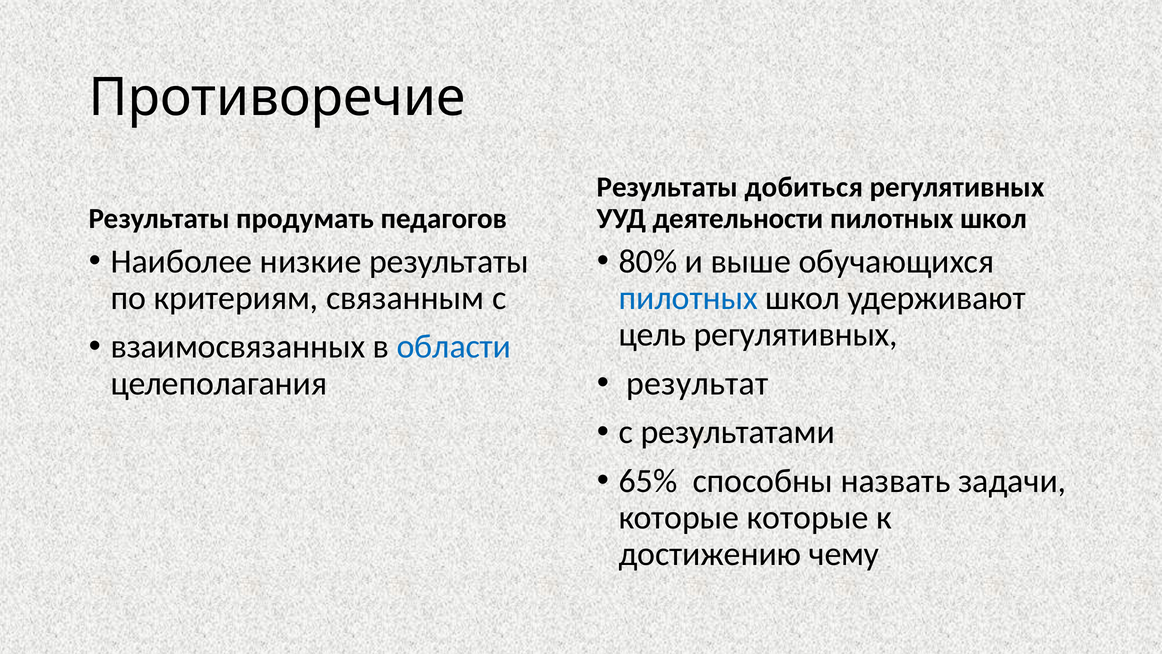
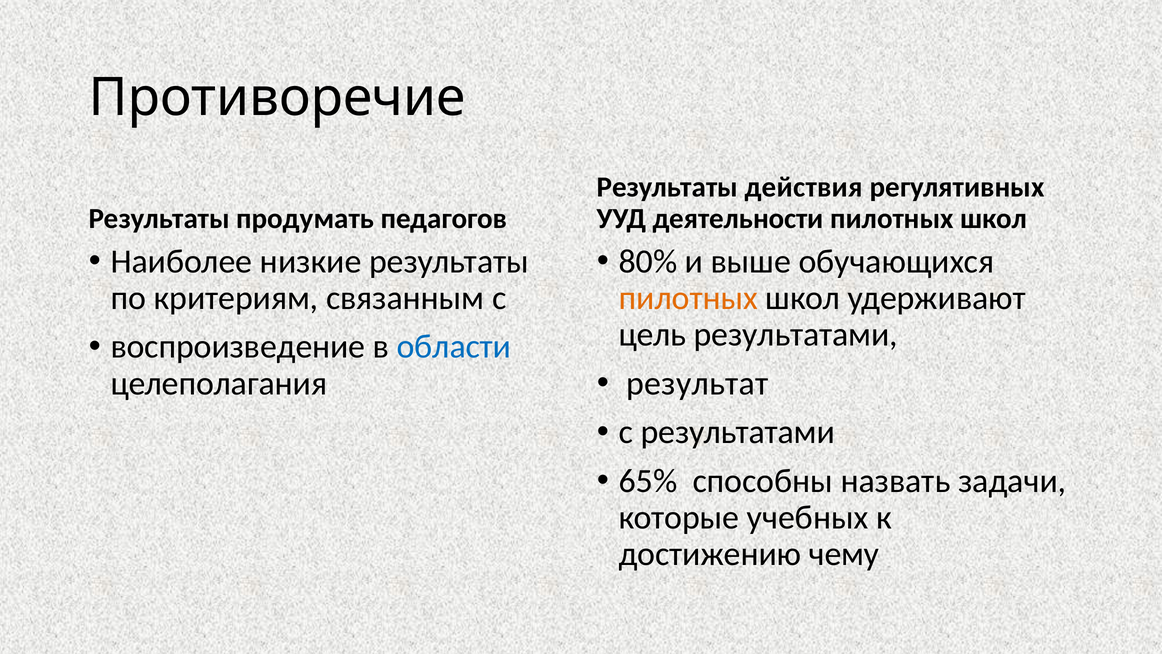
добиться: добиться -> действия
пилотных at (688, 298) colour: blue -> orange
цель регулятивных: регулятивных -> результатами
взаимосвязанных: взаимосвязанных -> воспроизведение
которые которые: которые -> учебных
